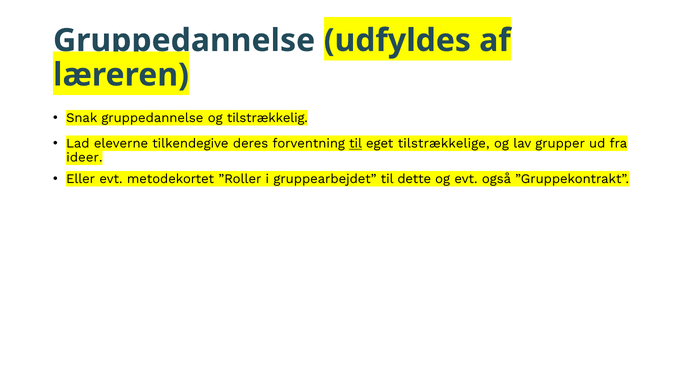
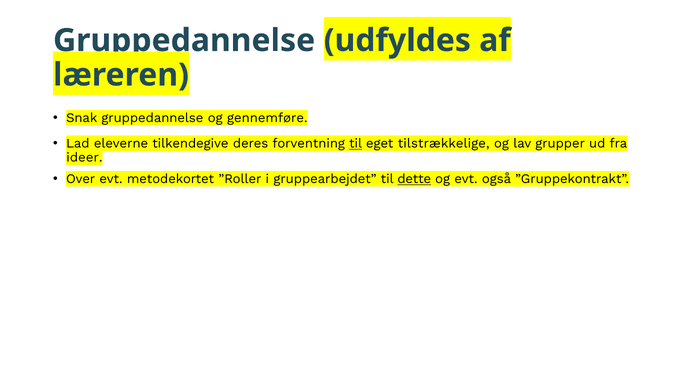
tilstrækkelig: tilstrækkelig -> gennemføre
Eller: Eller -> Over
dette underline: none -> present
